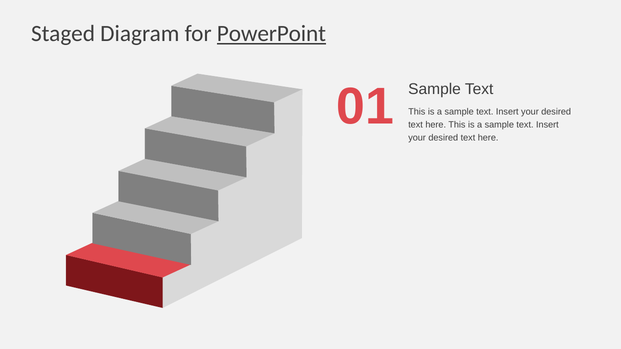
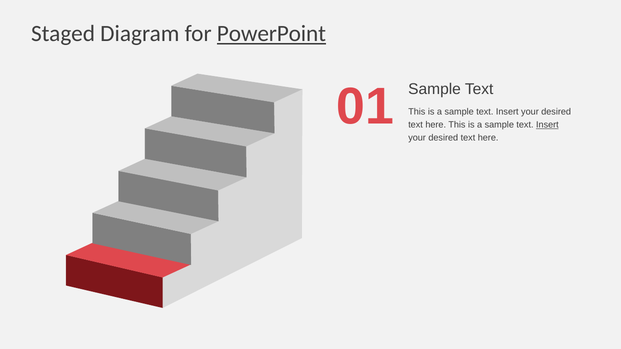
Insert at (547, 125) underline: none -> present
